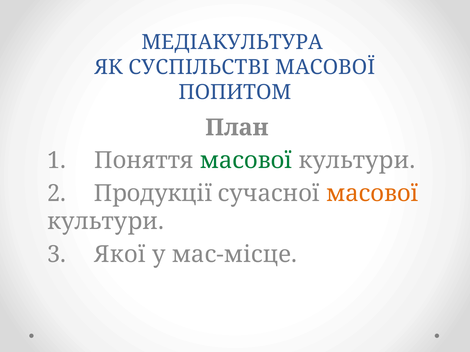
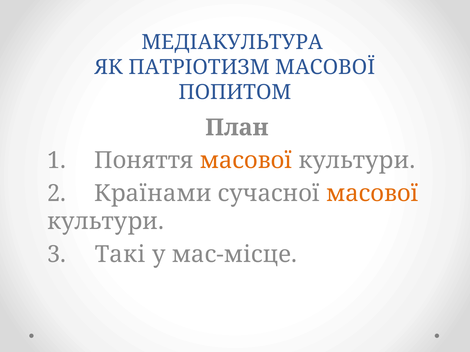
СУСПІЛЬСТВІ: СУСПІЛЬСТВІ -> ПАТРІОТИЗМ
масової at (246, 161) colour: green -> orange
Продукції: Продукції -> Країнами
Якої: Якої -> Такі
